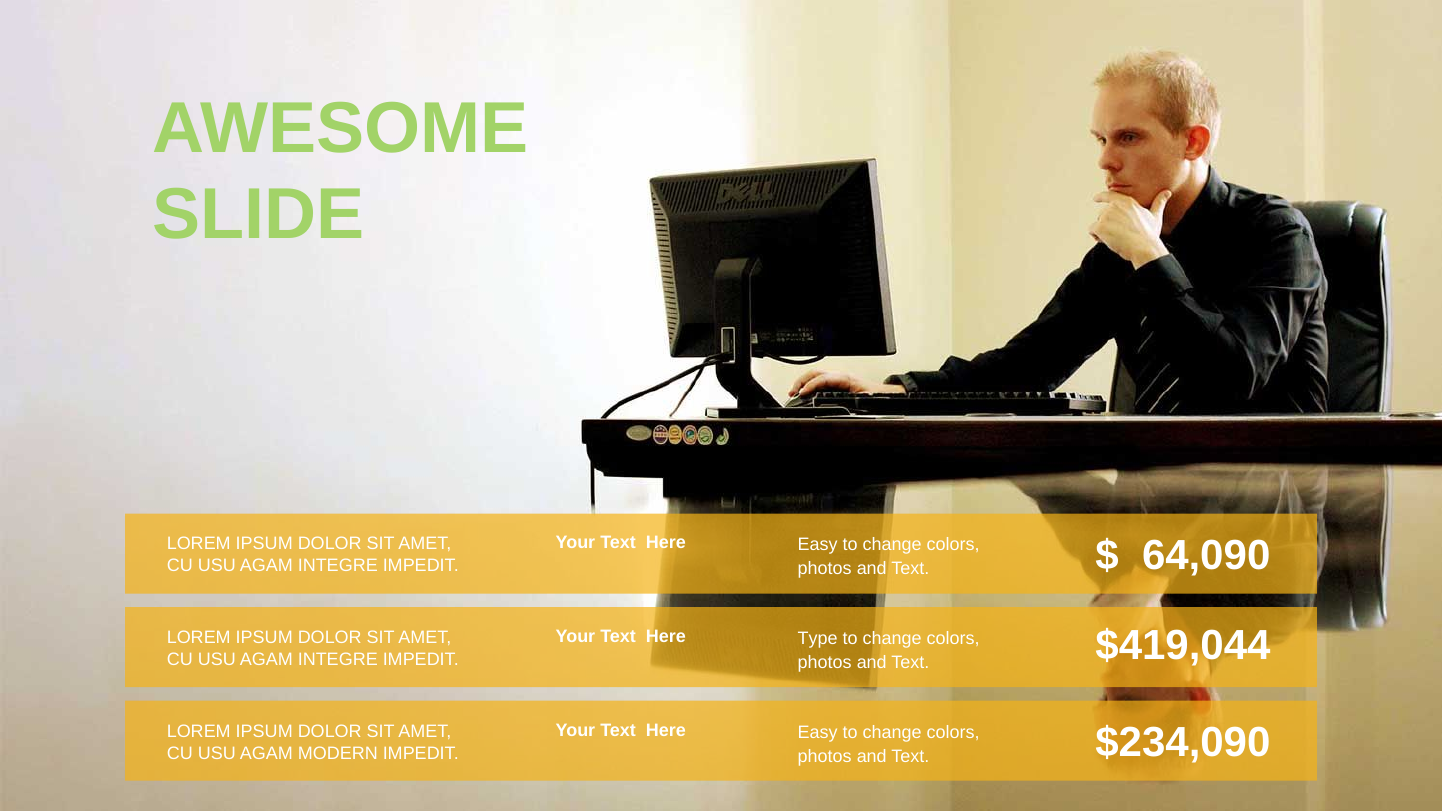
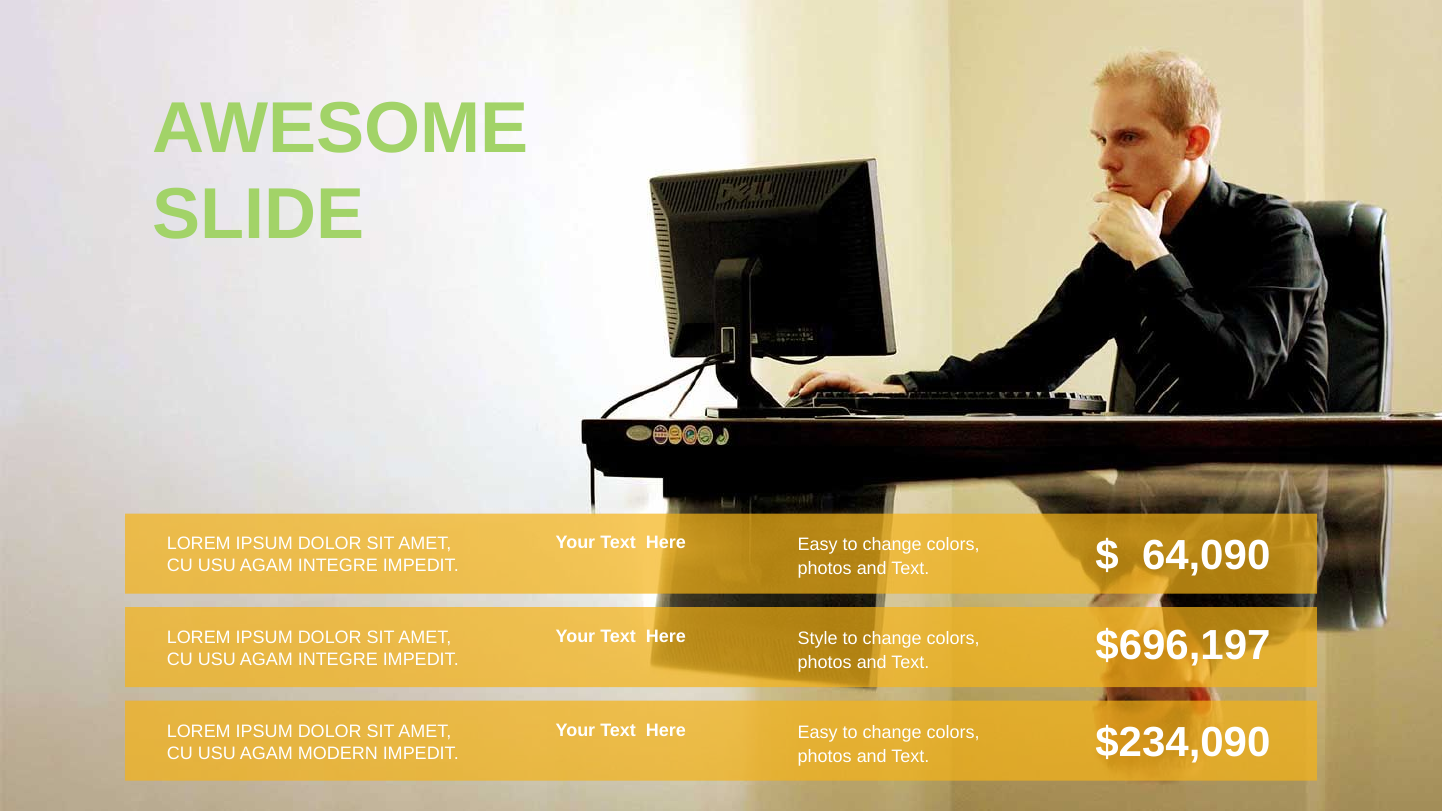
$419,044: $419,044 -> $696,197
Type: Type -> Style
